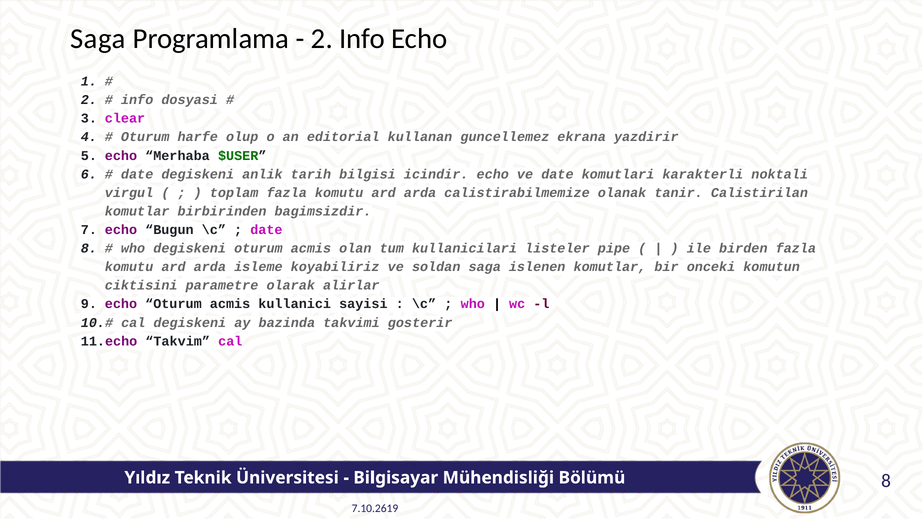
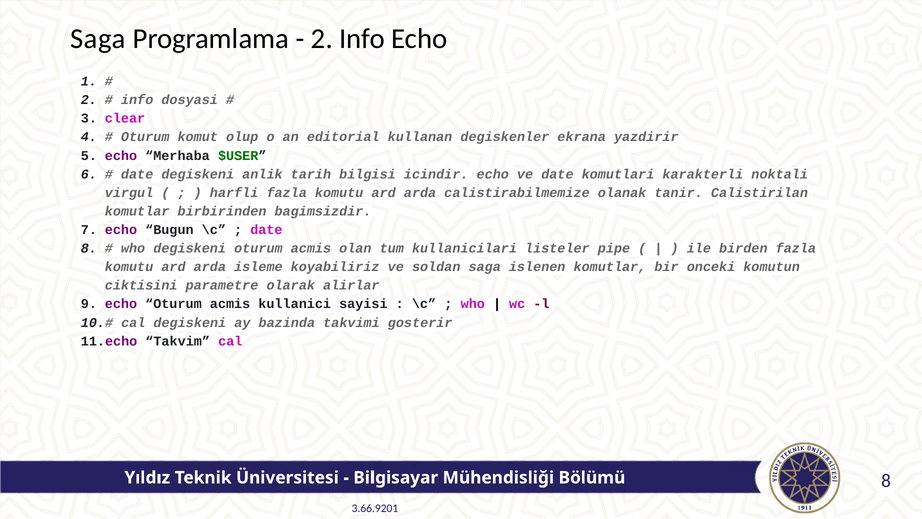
harfe: harfe -> komut
guncellemez: guncellemez -> degiskenler
toplam: toplam -> harfli
7.10.2619: 7.10.2619 -> 3.66.9201
